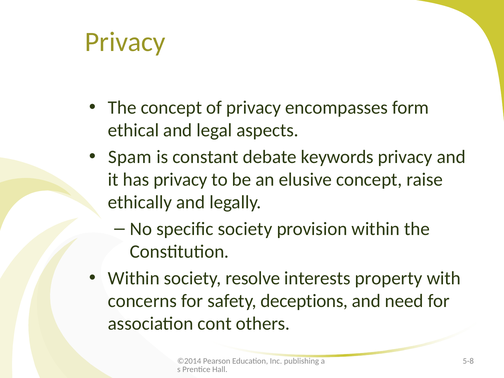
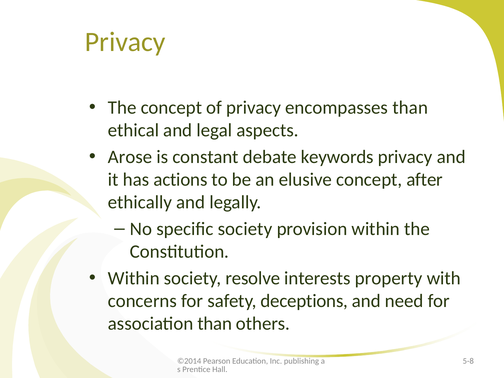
encompasses form: form -> than
Spam: Spam -> Arose
has privacy: privacy -> actions
raise: raise -> after
association cont: cont -> than
